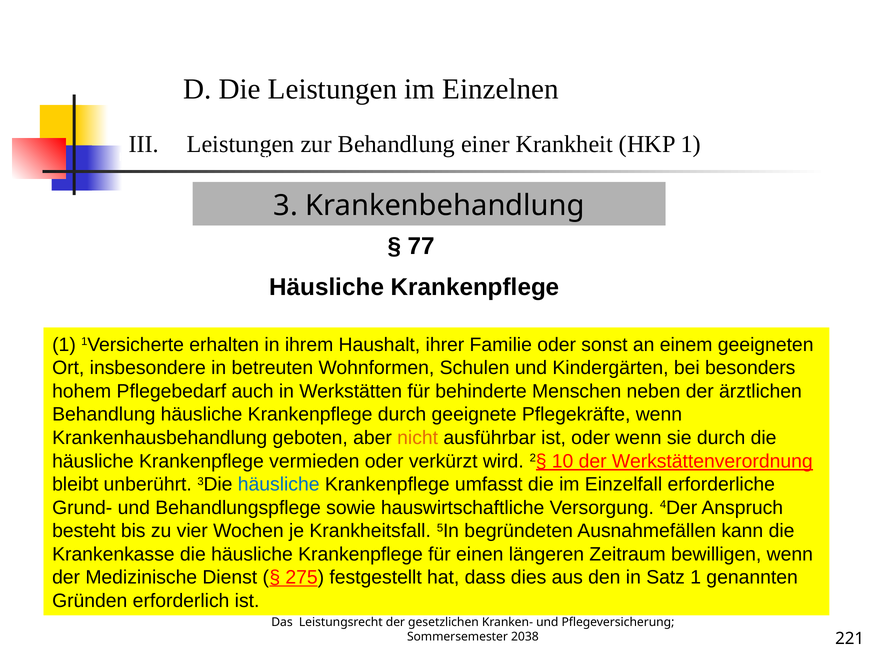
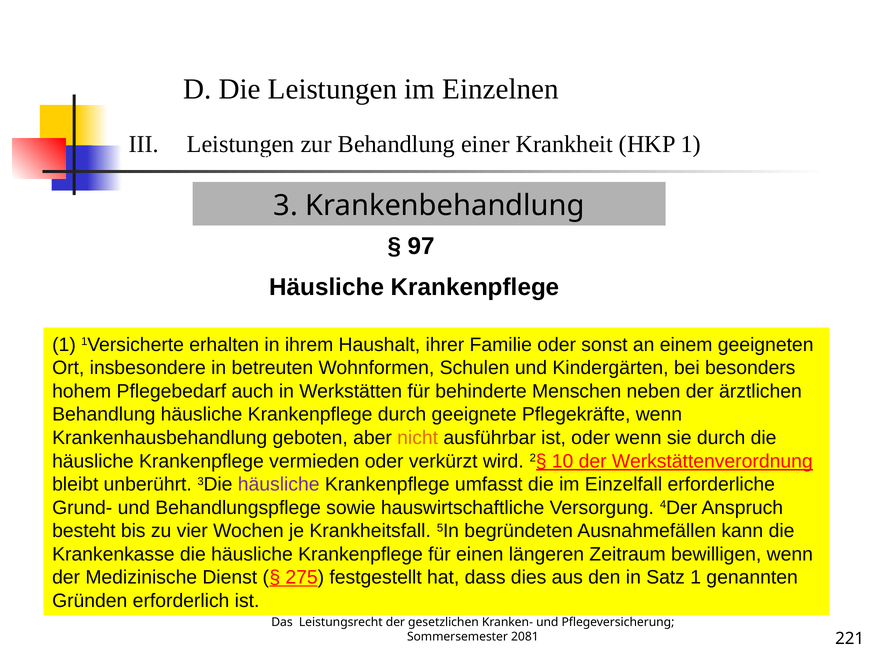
77: 77 -> 97
häusliche at (279, 484) colour: blue -> purple
2038: 2038 -> 2081
